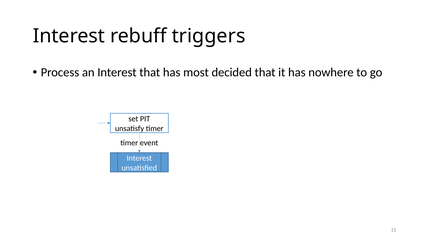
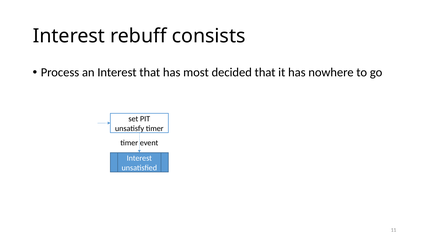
triggers: triggers -> consists
